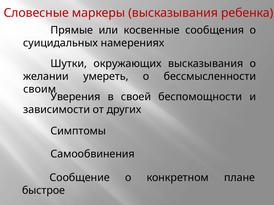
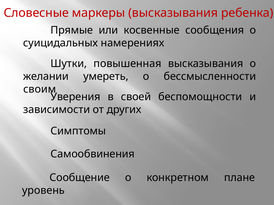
окружающих: окружающих -> повышенная
быстрое: быстрое -> уровень
